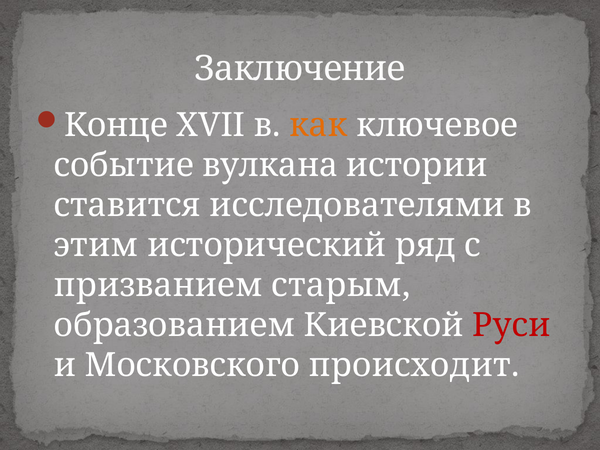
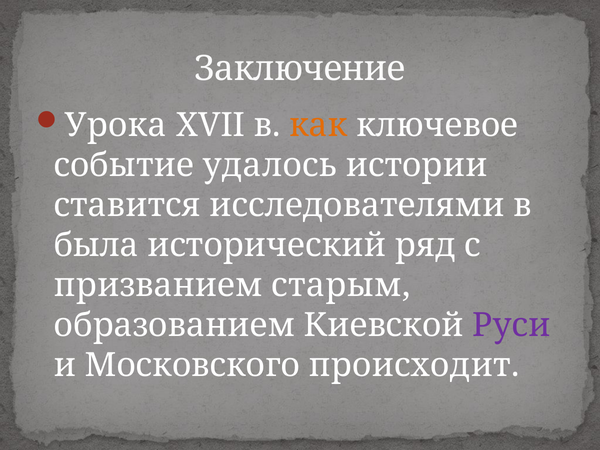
Конце: Конце -> Урока
вулкана: вулкана -> удалось
этим: этим -> была
Руси colour: red -> purple
